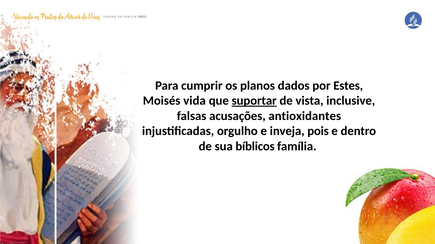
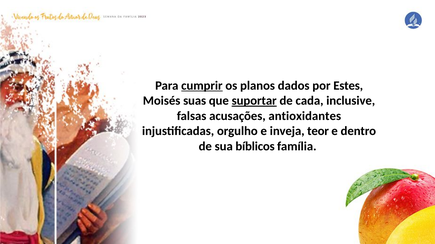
cumprir underline: none -> present
vida: vida -> suas
vista: vista -> cada
pois: pois -> teor
